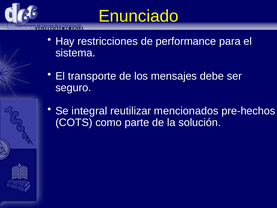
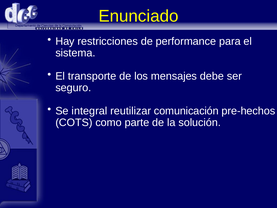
mencionados: mencionados -> comunicación
